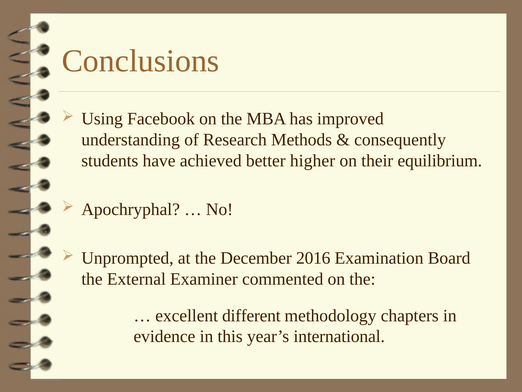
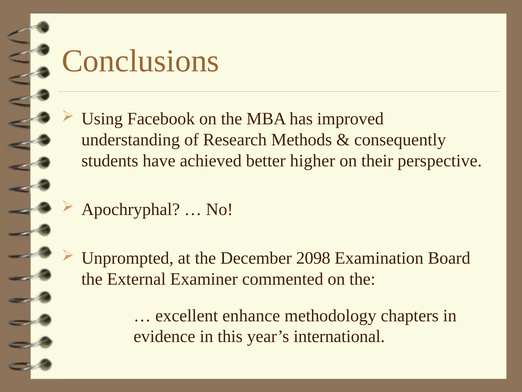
equilibrium: equilibrium -> perspective
2016: 2016 -> 2098
different: different -> enhance
